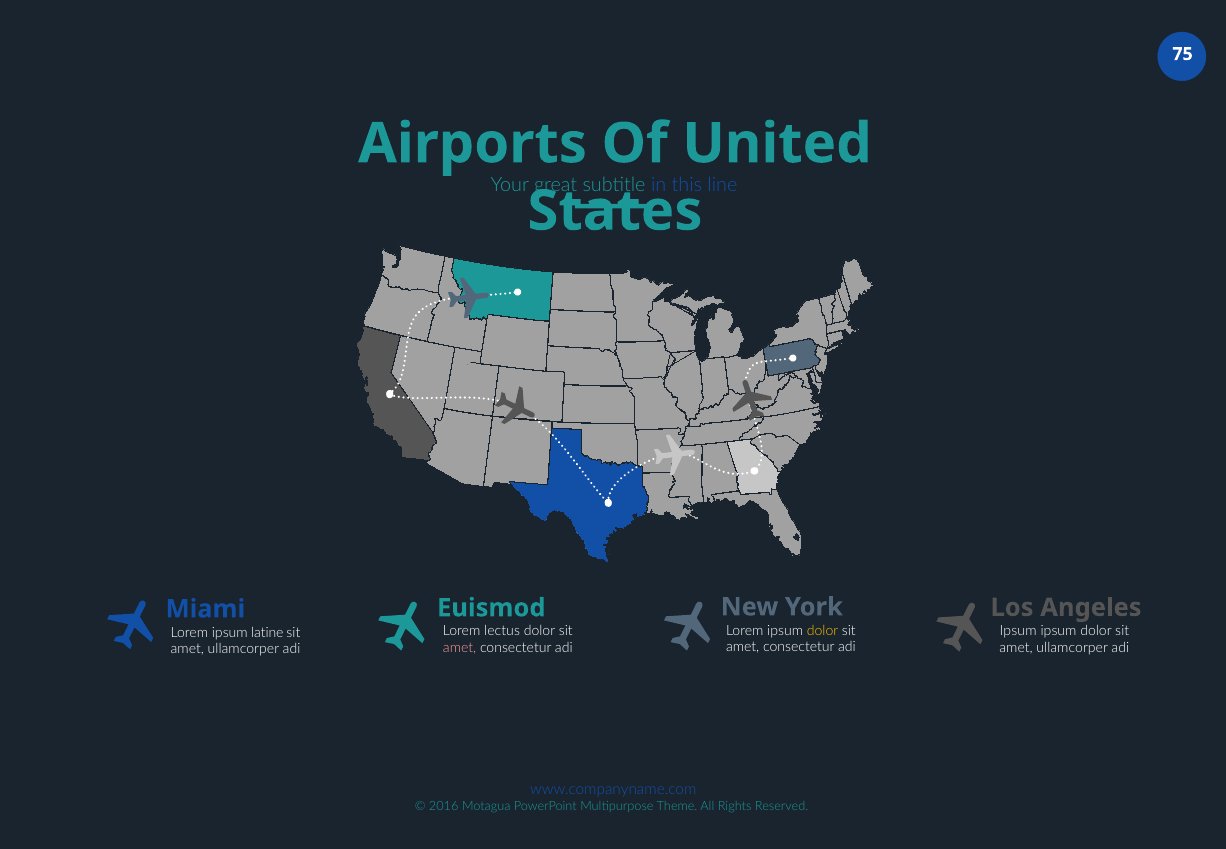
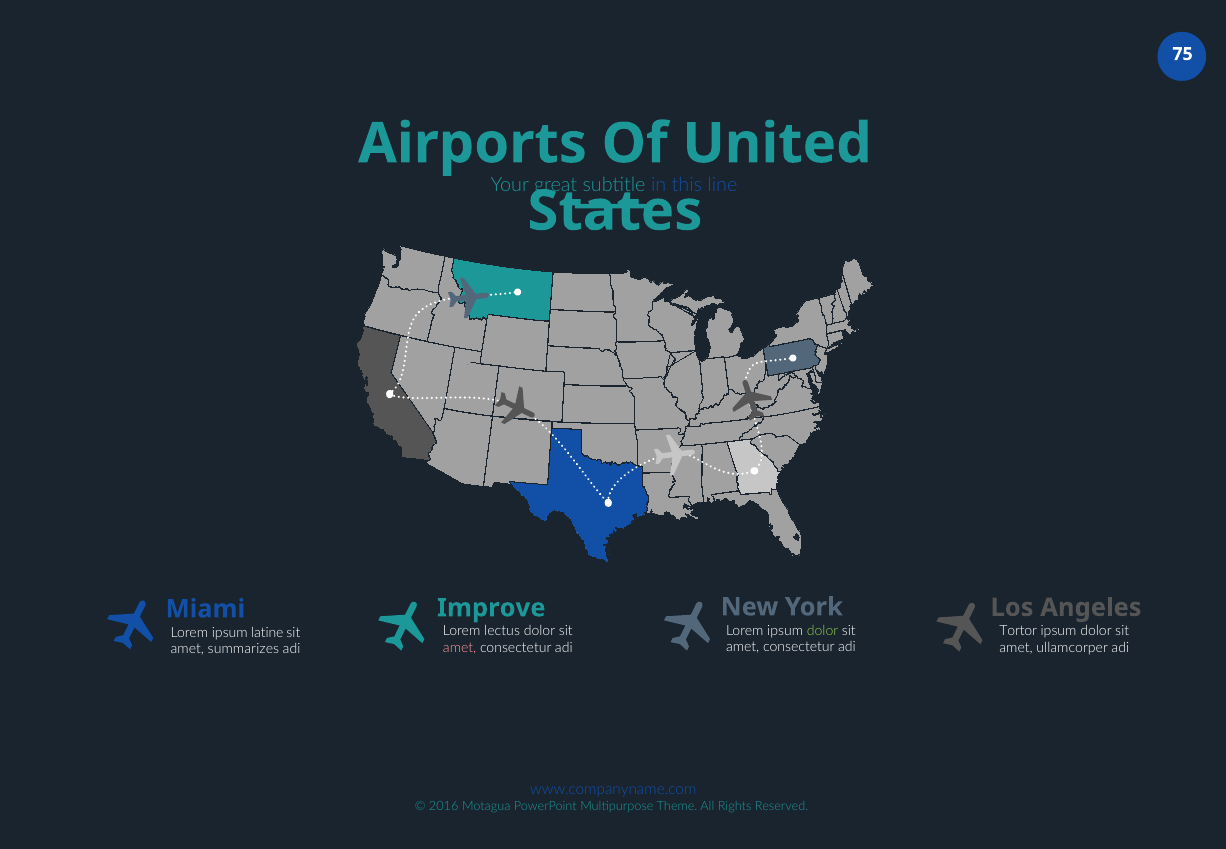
Euismod: Euismod -> Improve
dolor at (823, 630) colour: yellow -> light green
Ipsum at (1018, 631): Ipsum -> Tortor
ullamcorper at (243, 649): ullamcorper -> summarizes
